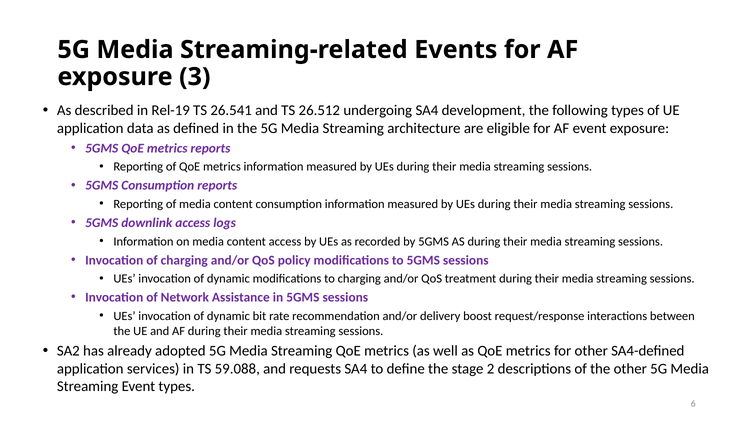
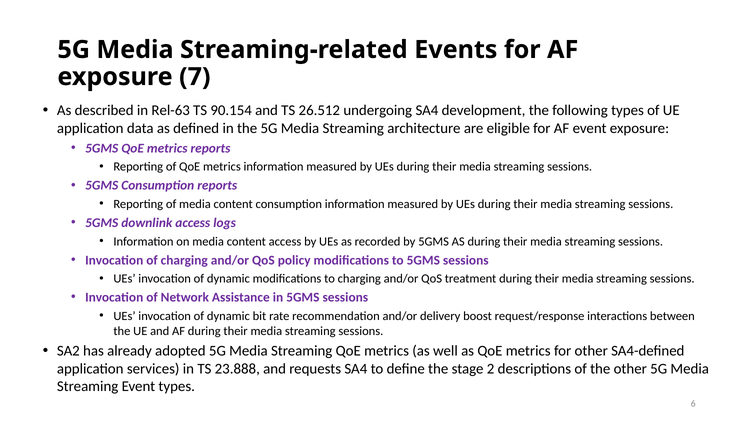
3: 3 -> 7
Rel-19: Rel-19 -> Rel-63
26.541: 26.541 -> 90.154
59.088: 59.088 -> 23.888
